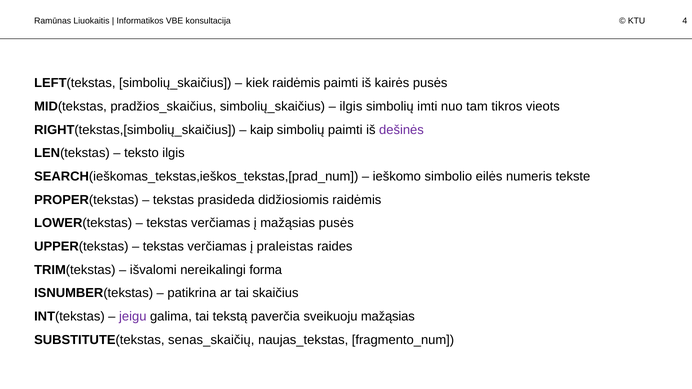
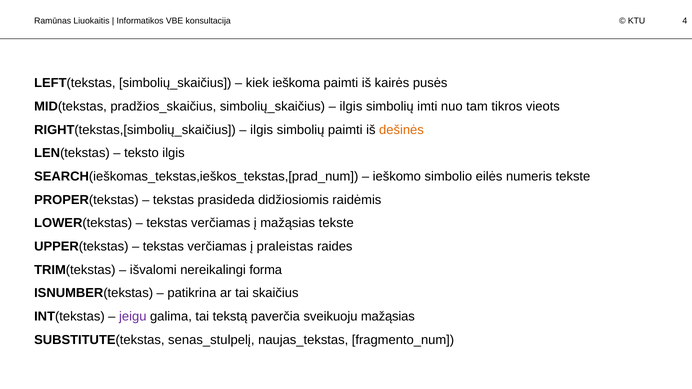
kiek raidėmis: raidėmis -> ieškoma
kaip at (262, 130): kaip -> ilgis
dešinės colour: purple -> orange
mažąsias pusės: pusės -> tekste
senas_skaičių: senas_skaičių -> senas_stulpelį
